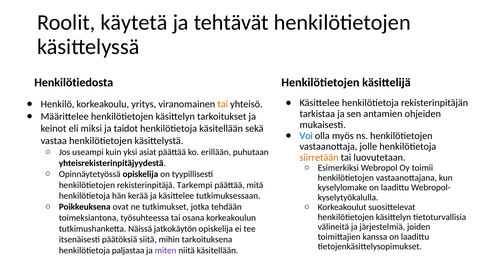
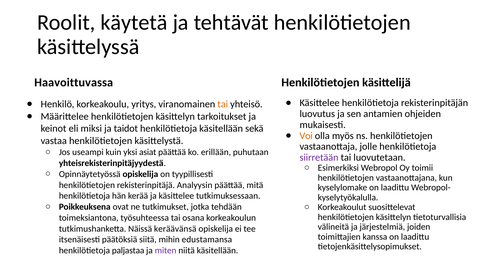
Henkilötiedosta: Henkilötiedosta -> Haavoittuvassa
tarkistaa: tarkistaa -> luovutus
Voi colour: blue -> orange
siirretään colour: orange -> purple
Tarkempi: Tarkempi -> Analyysin
jatkokäytön: jatkokäytön -> keräävänsä
tarkoituksena: tarkoituksena -> edustamansa
